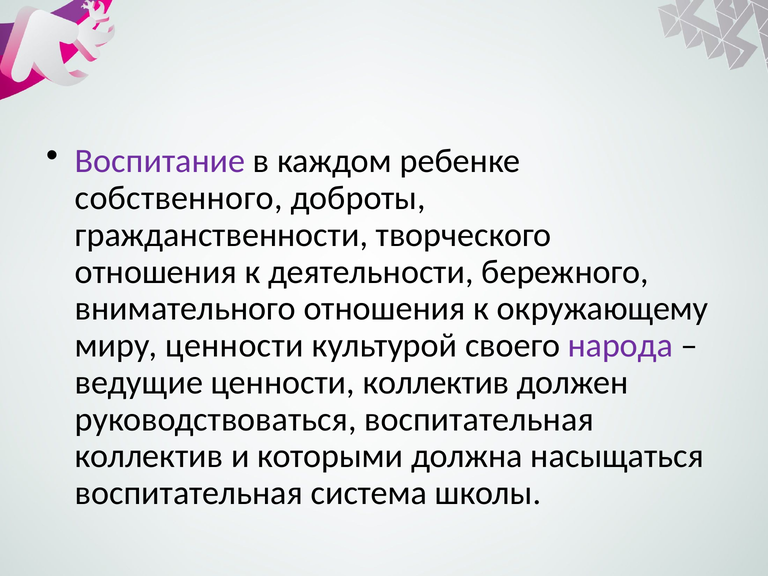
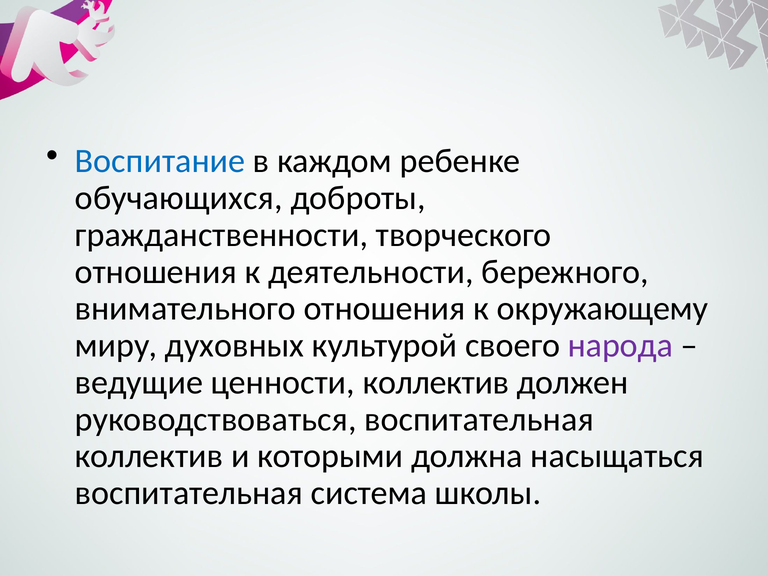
Воспитание colour: purple -> blue
собственного: собственного -> обучающихся
миру ценности: ценности -> духовных
